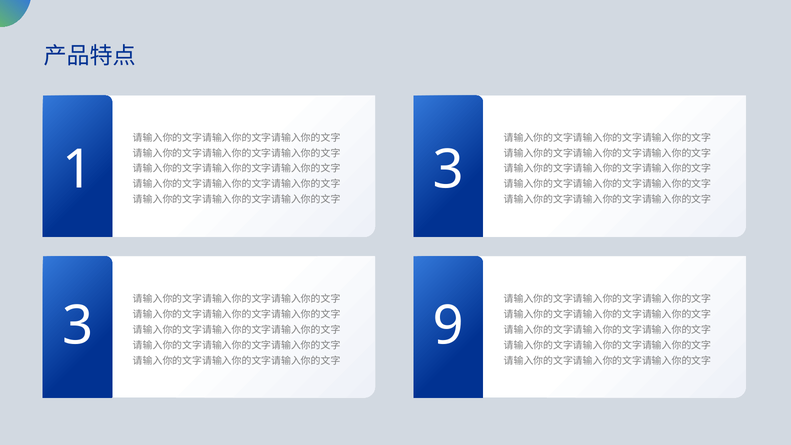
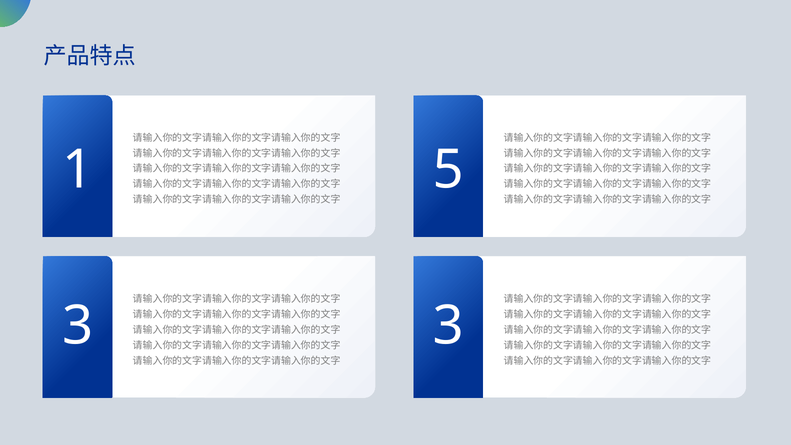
1 3: 3 -> 5
3 9: 9 -> 3
